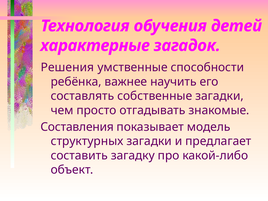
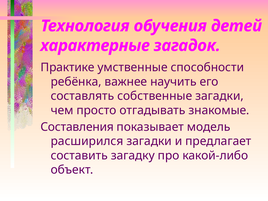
Решения: Решения -> Практике
структурных: структурных -> расширился
